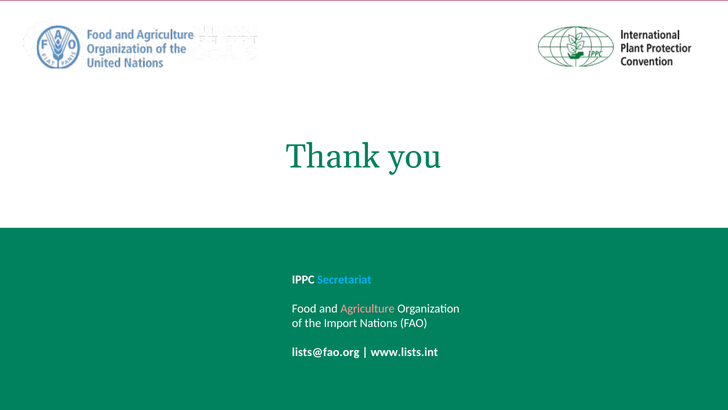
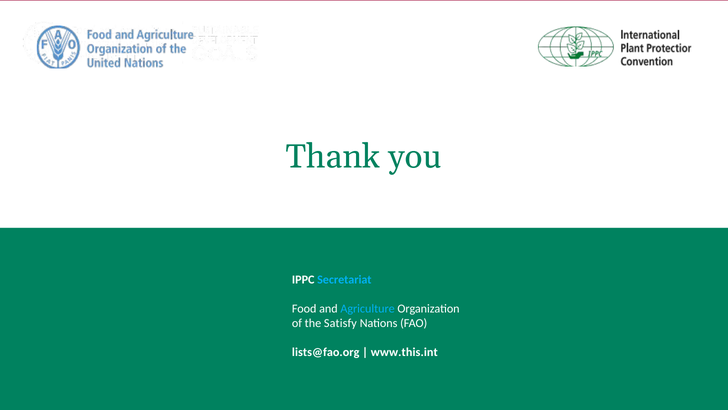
Agriculture colour: pink -> light blue
Import: Import -> Satisfy
www.lists.int: www.lists.int -> www.this.int
